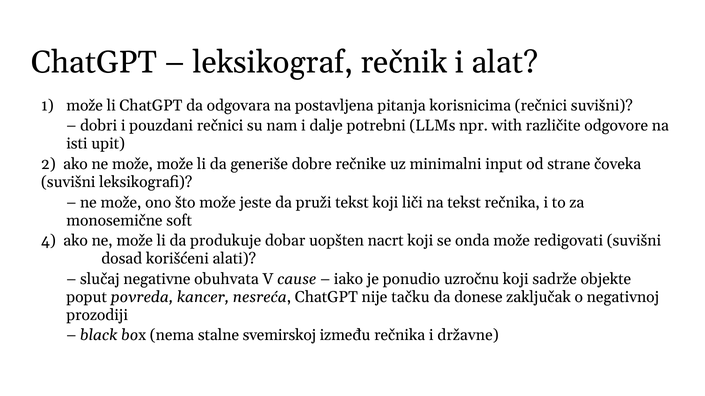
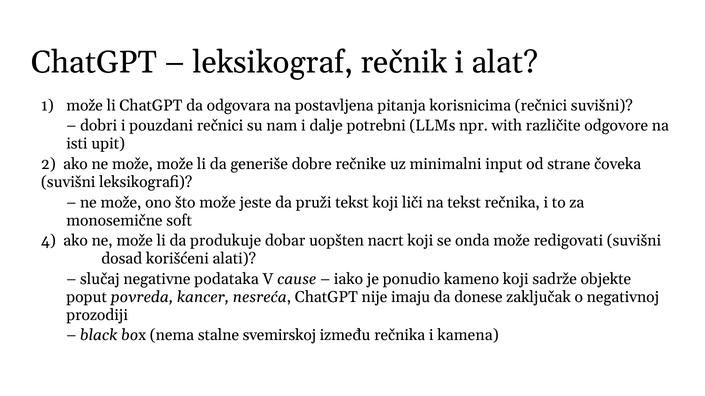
obuhvata: obuhvata -> podataka
uzročnu: uzročnu -> kameno
tačku: tačku -> imaju
državne: državne -> kamena
